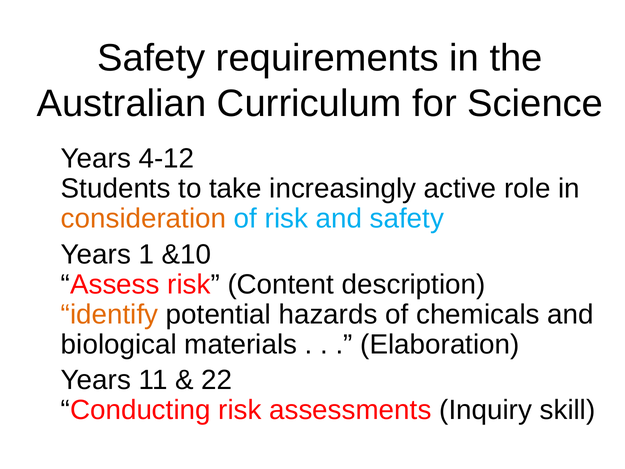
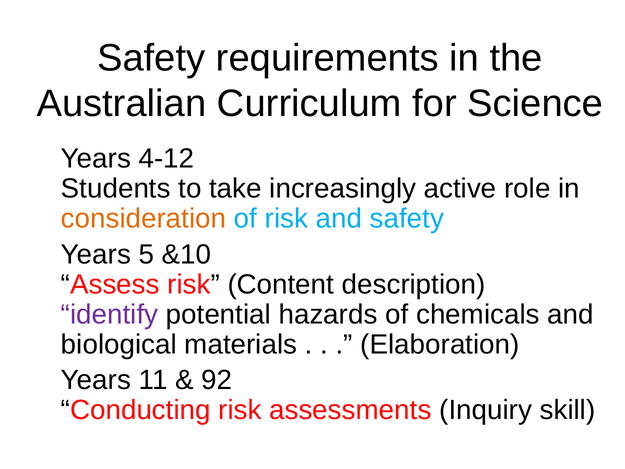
1: 1 -> 5
identify colour: orange -> purple
22: 22 -> 92
